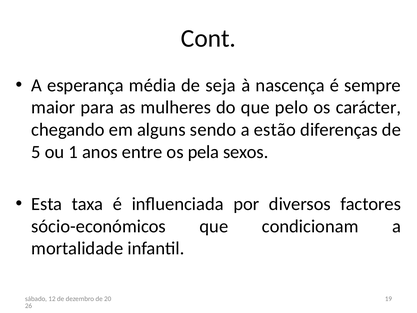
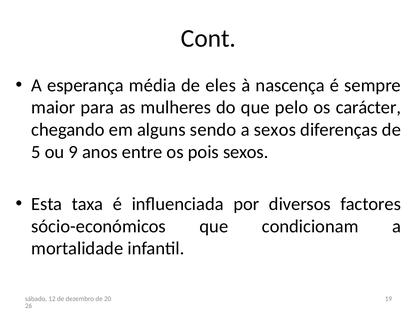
seja: seja -> eles
a estão: estão -> sexos
1: 1 -> 9
pela: pela -> pois
